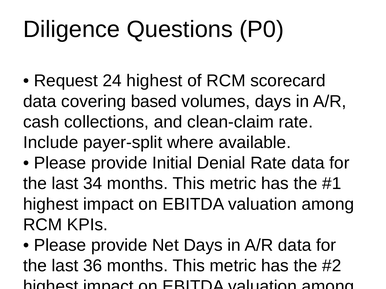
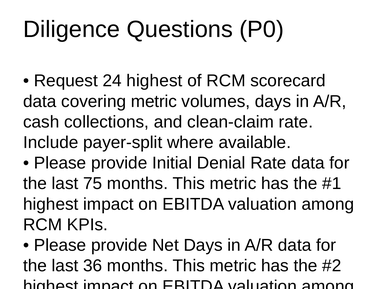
covering based: based -> metric
34: 34 -> 75
